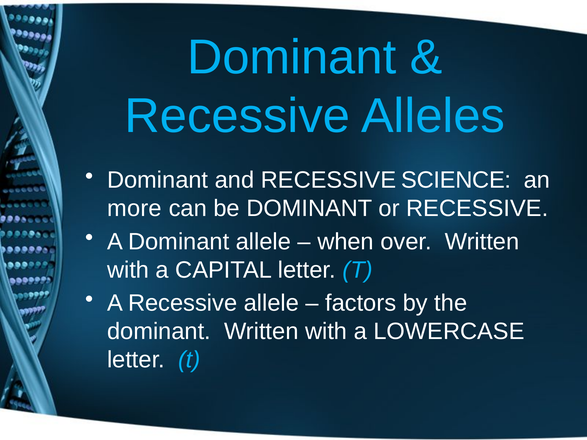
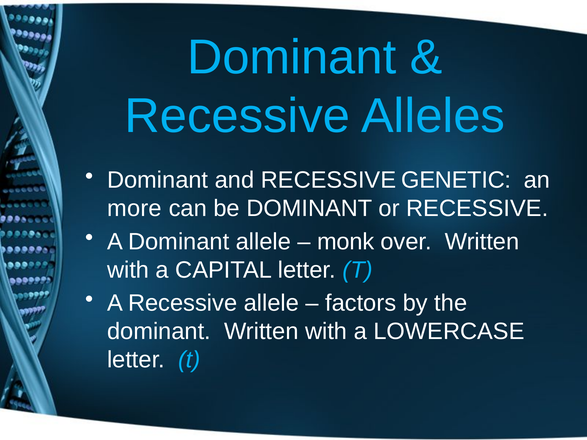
SCIENCE: SCIENCE -> GENETIC
when: when -> monk
